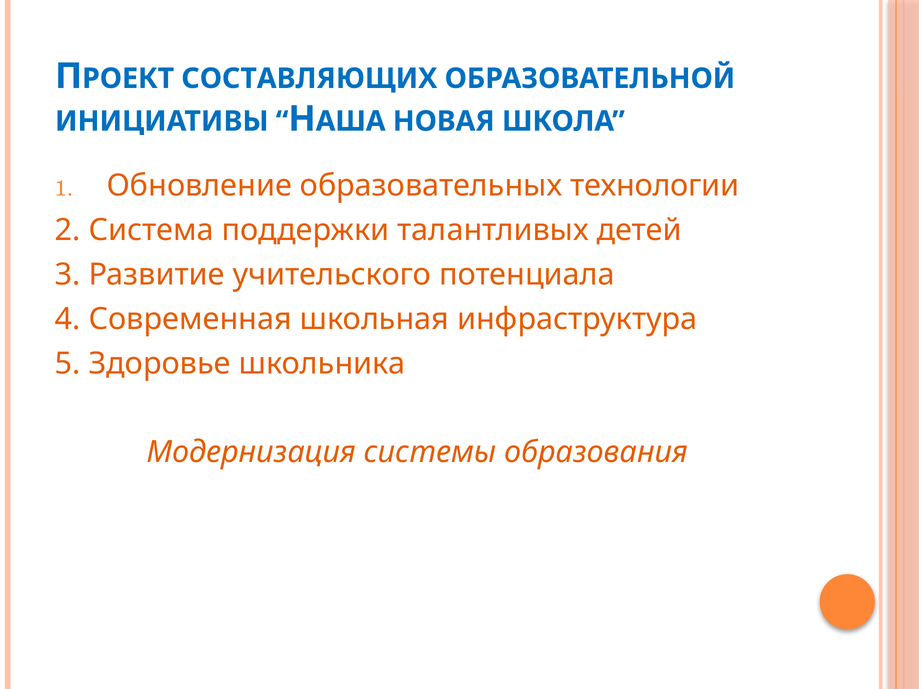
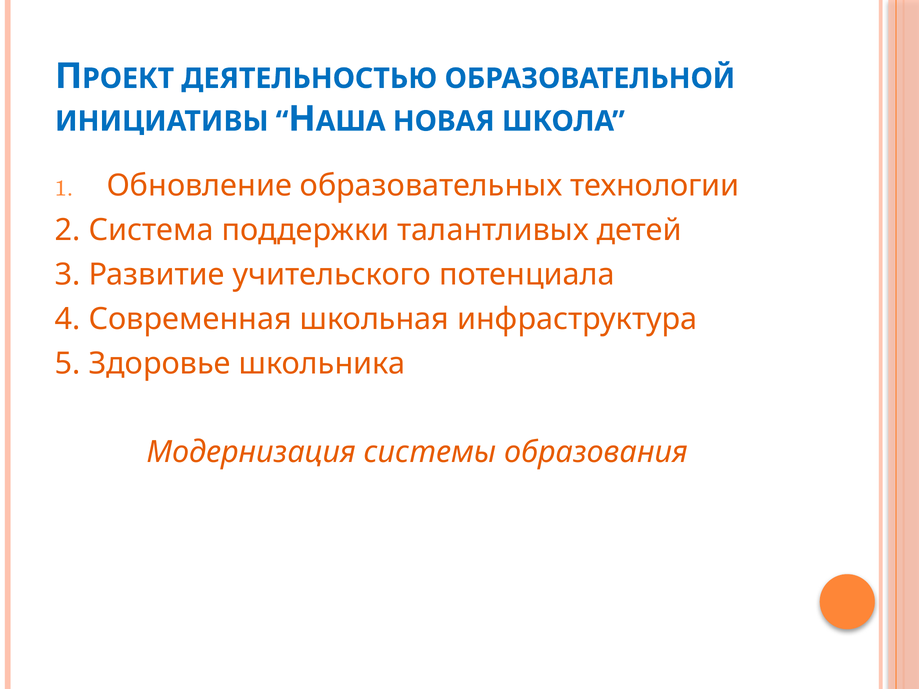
СОСТАВЛЯЮЩИХ: СОСТАВЛЯЮЩИХ -> ДЕЯТЕЛЬНОСТЬЮ
